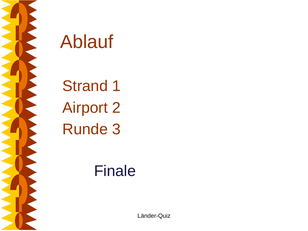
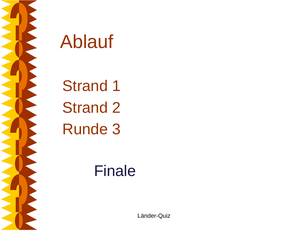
Airport at (85, 108): Airport -> Strand
